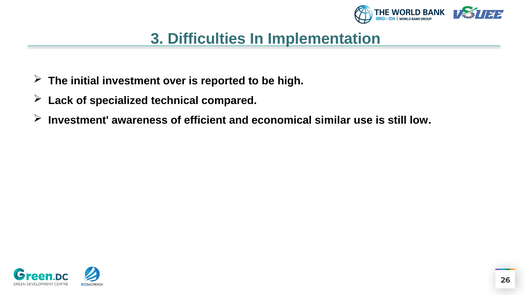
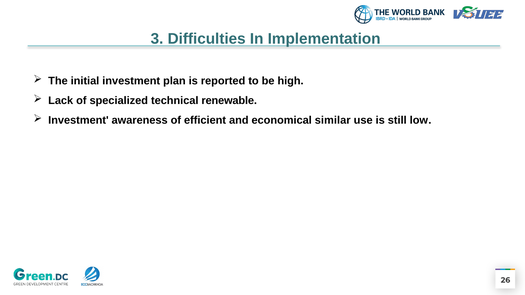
over: over -> plan
compared: compared -> renewable
